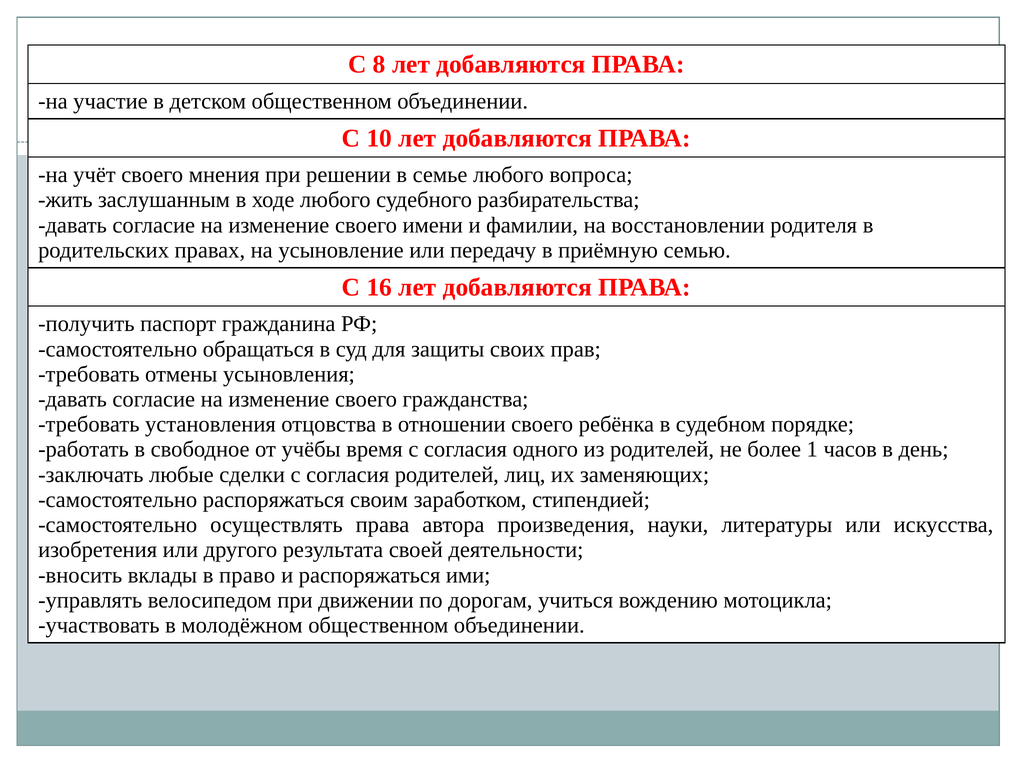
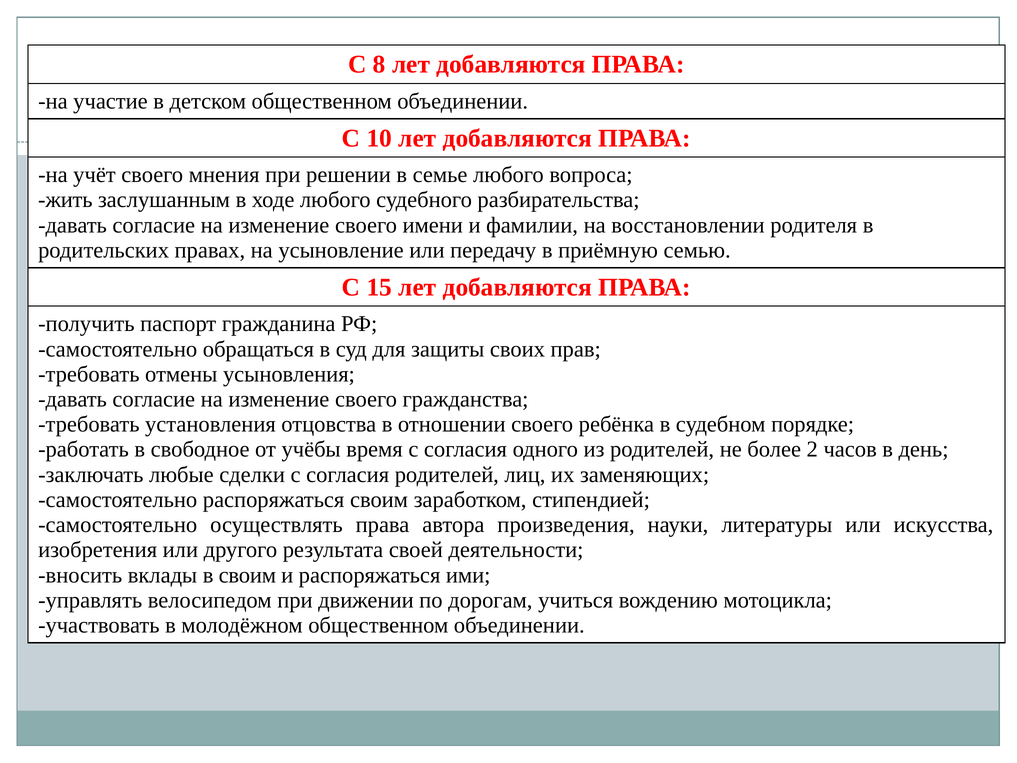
16: 16 -> 15
1: 1 -> 2
в право: право -> своим
